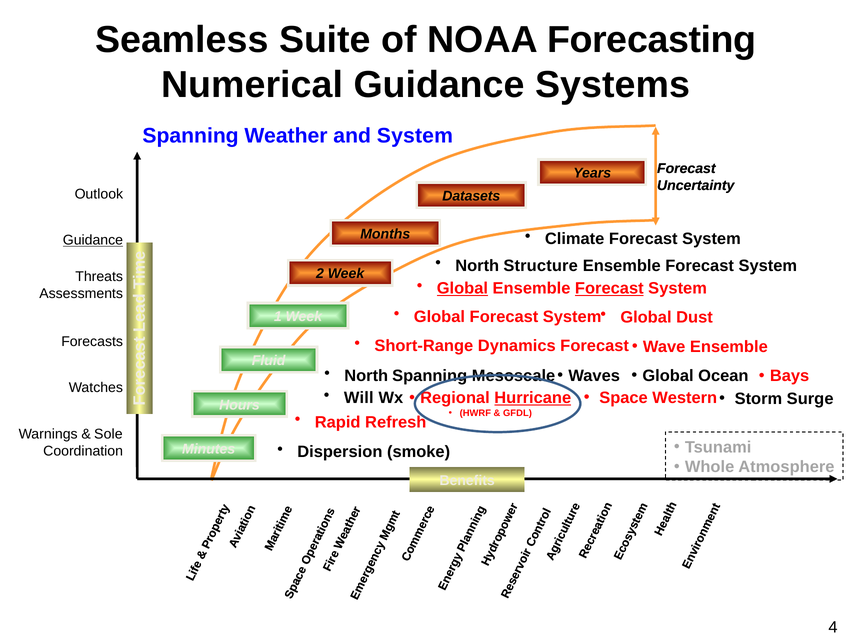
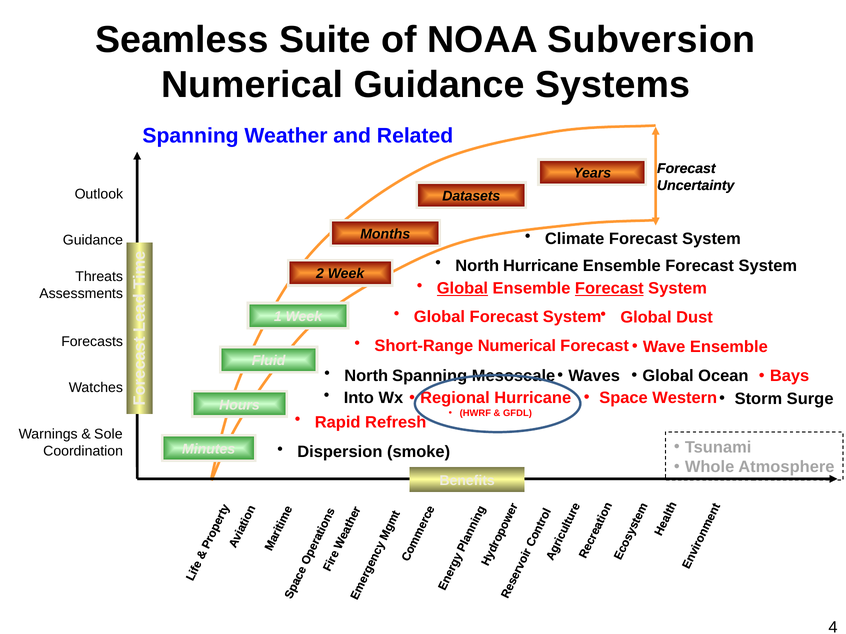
Forecasting: Forecasting -> Subversion
and System: System -> Related
Guidance at (93, 240) underline: present -> none
North Structure: Structure -> Hurricane
Short-Range Dynamics: Dynamics -> Numerical
Will: Will -> Into
Hurricane at (533, 398) underline: present -> none
